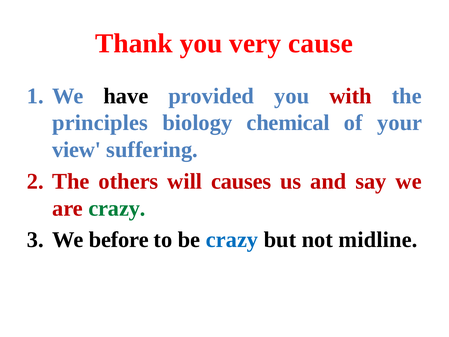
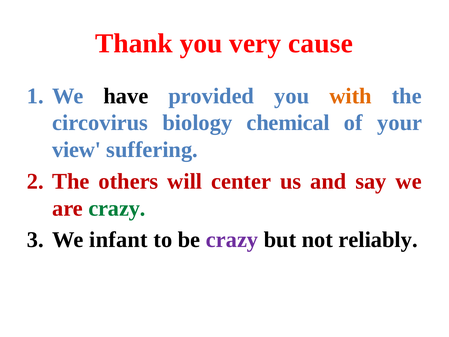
with colour: red -> orange
principles: principles -> circovirus
causes: causes -> center
before: before -> infant
crazy at (232, 240) colour: blue -> purple
midline: midline -> reliably
